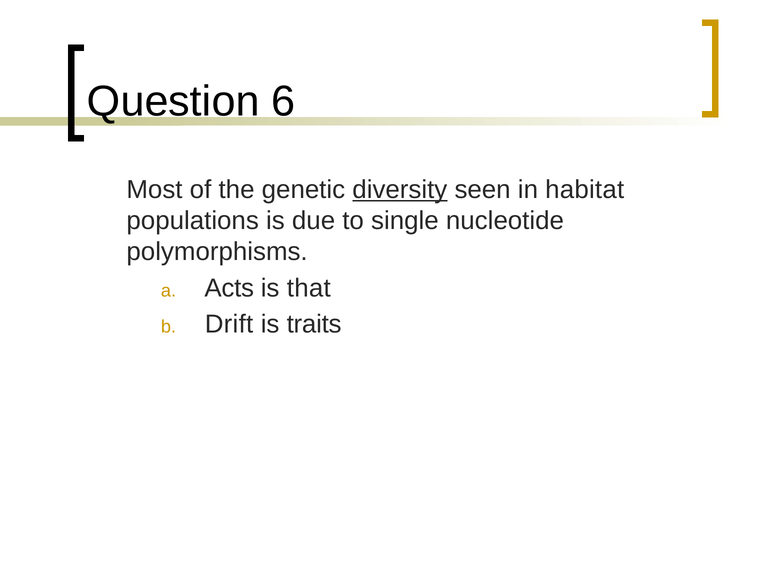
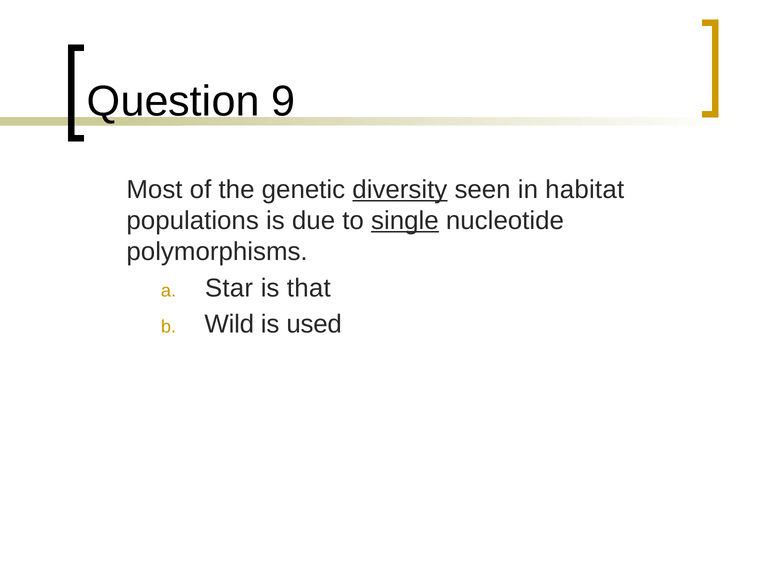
6: 6 -> 9
single underline: none -> present
Acts: Acts -> Star
Drift: Drift -> Wild
traits: traits -> used
